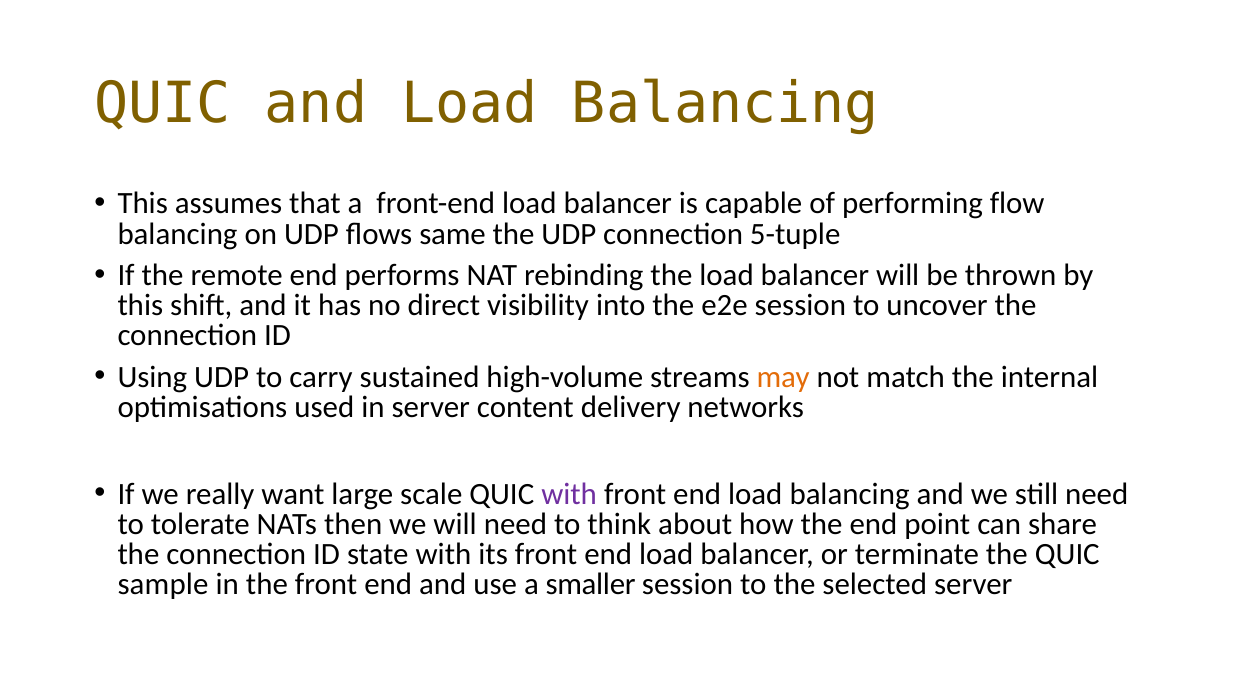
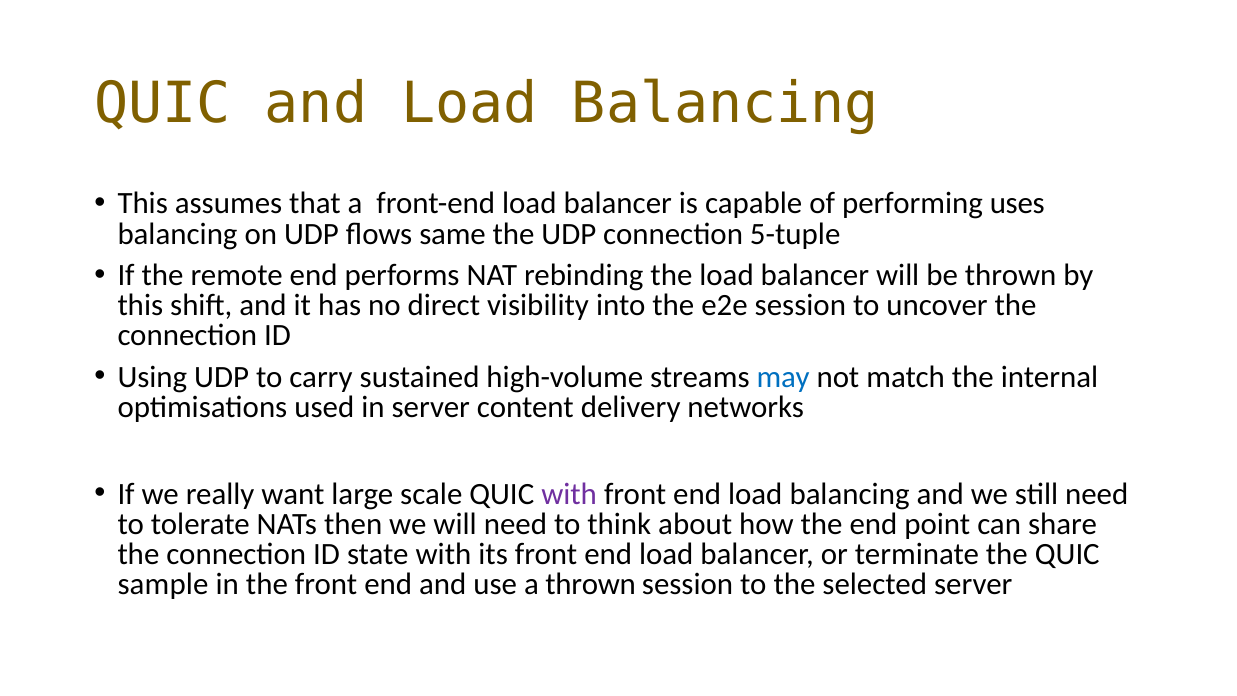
flow: flow -> uses
may colour: orange -> blue
a smaller: smaller -> thrown
